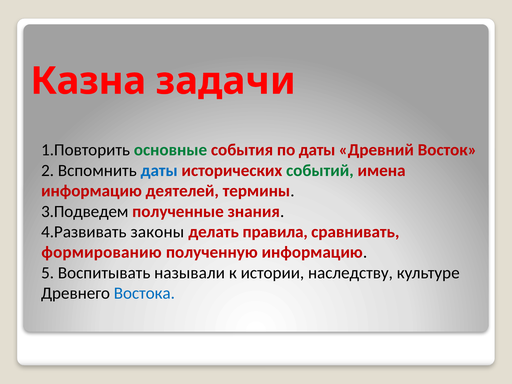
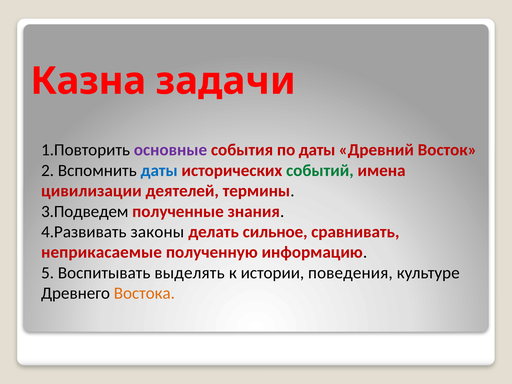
основные colour: green -> purple
информацию at (91, 191): информацию -> цивилизации
правила: правила -> сильное
формированию: формированию -> неприкасаемые
называли: называли -> выделять
наследству: наследству -> поведения
Востока colour: blue -> orange
